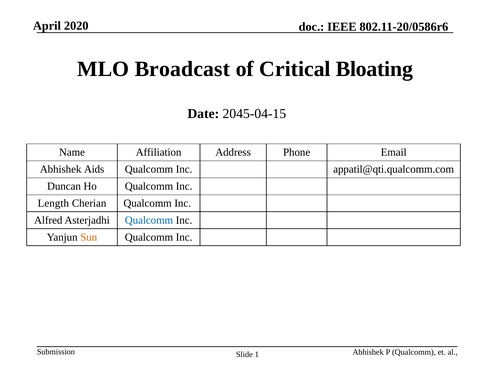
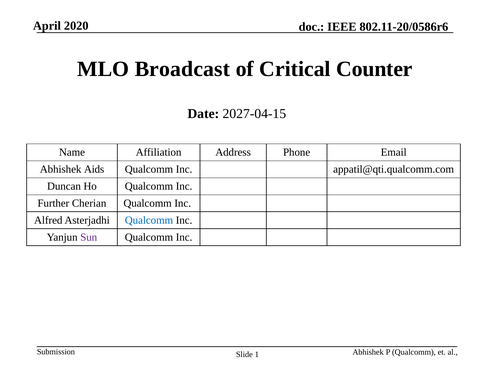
Bloating: Bloating -> Counter
2045-04-15: 2045-04-15 -> 2027-04-15
Length: Length -> Further
Sun colour: orange -> purple
